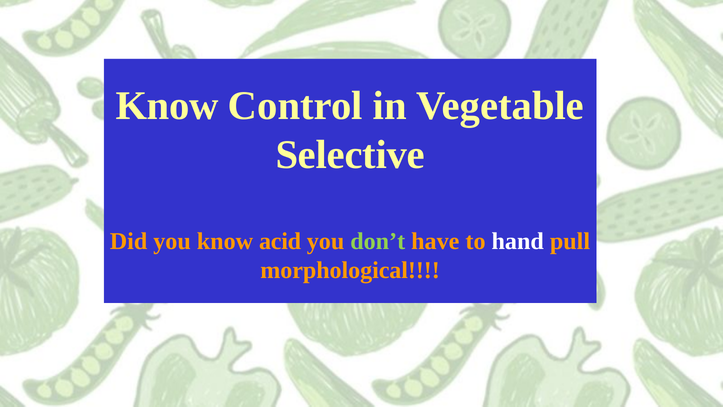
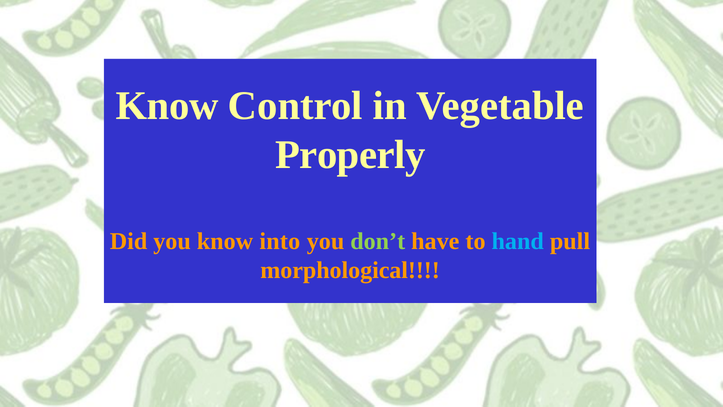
Selective: Selective -> Properly
acid: acid -> into
hand colour: white -> light blue
